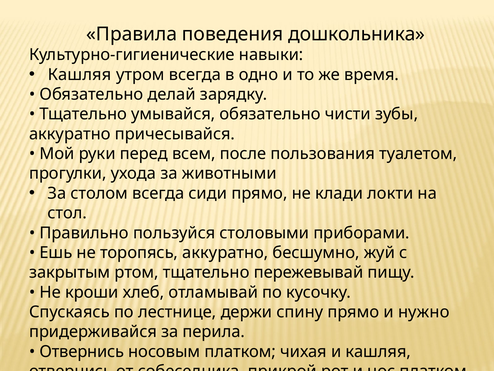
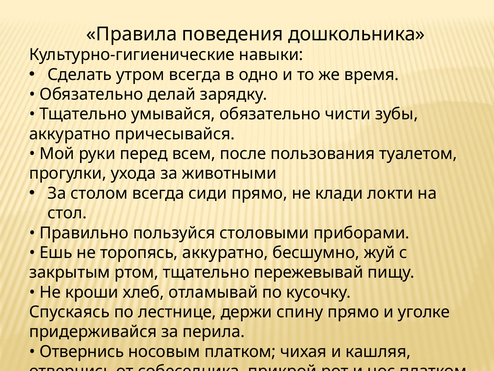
Кашляя at (80, 75): Кашляя -> Сделать
нужно: нужно -> уголке
